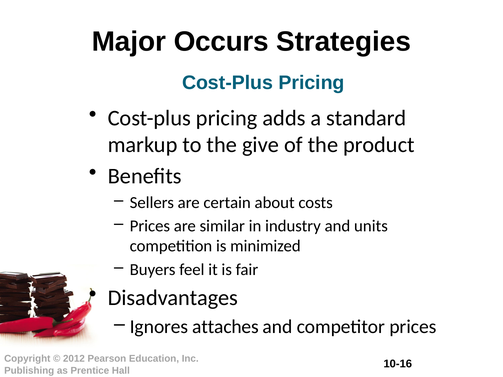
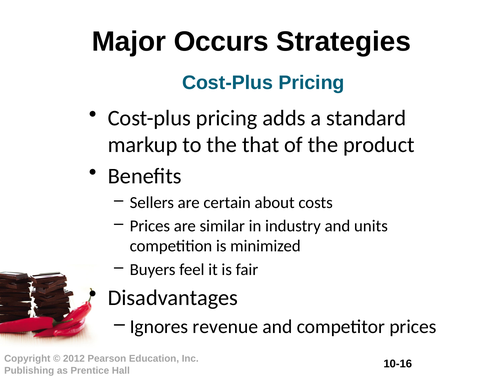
give: give -> that
attaches: attaches -> revenue
